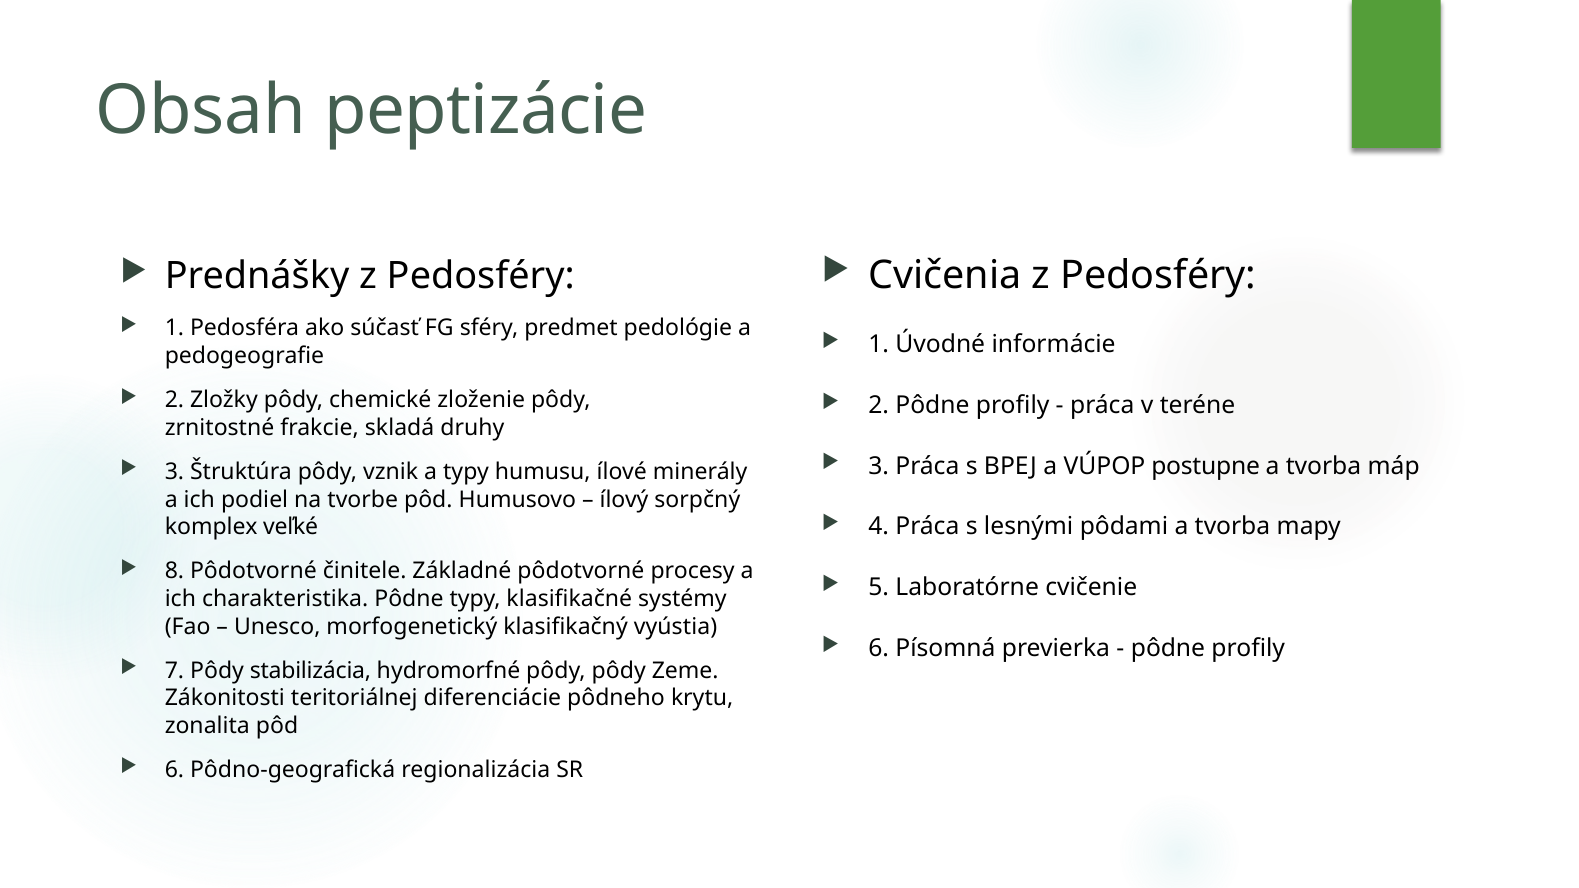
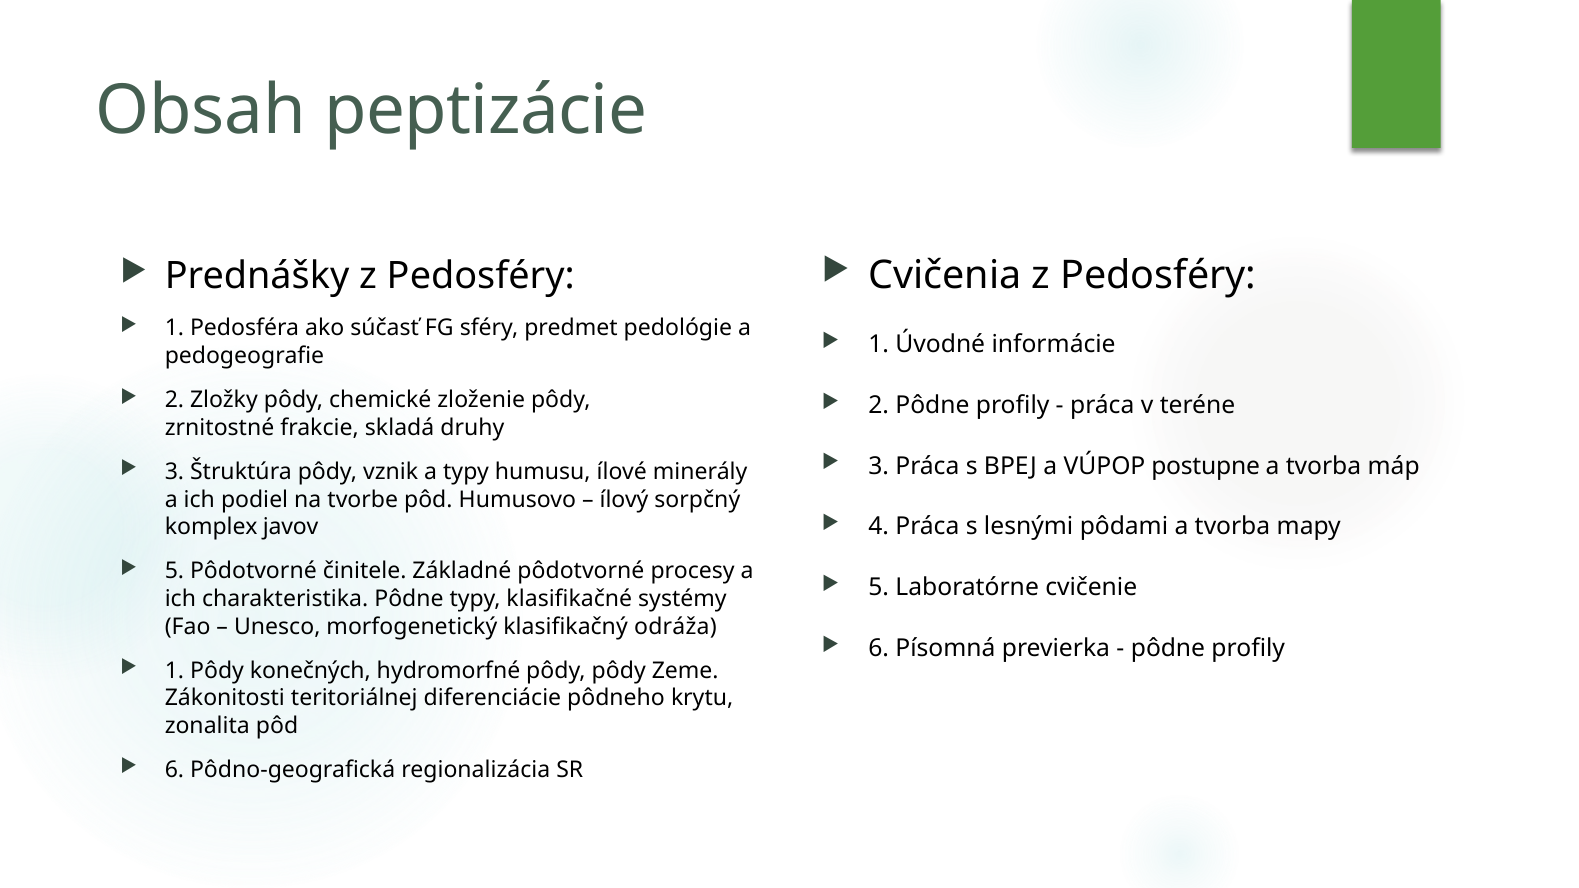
veľké: veľké -> javov
8 at (174, 571): 8 -> 5
vyústia: vyústia -> odráža
7 at (174, 671): 7 -> 1
stabilizácia: stabilizácia -> konečných
